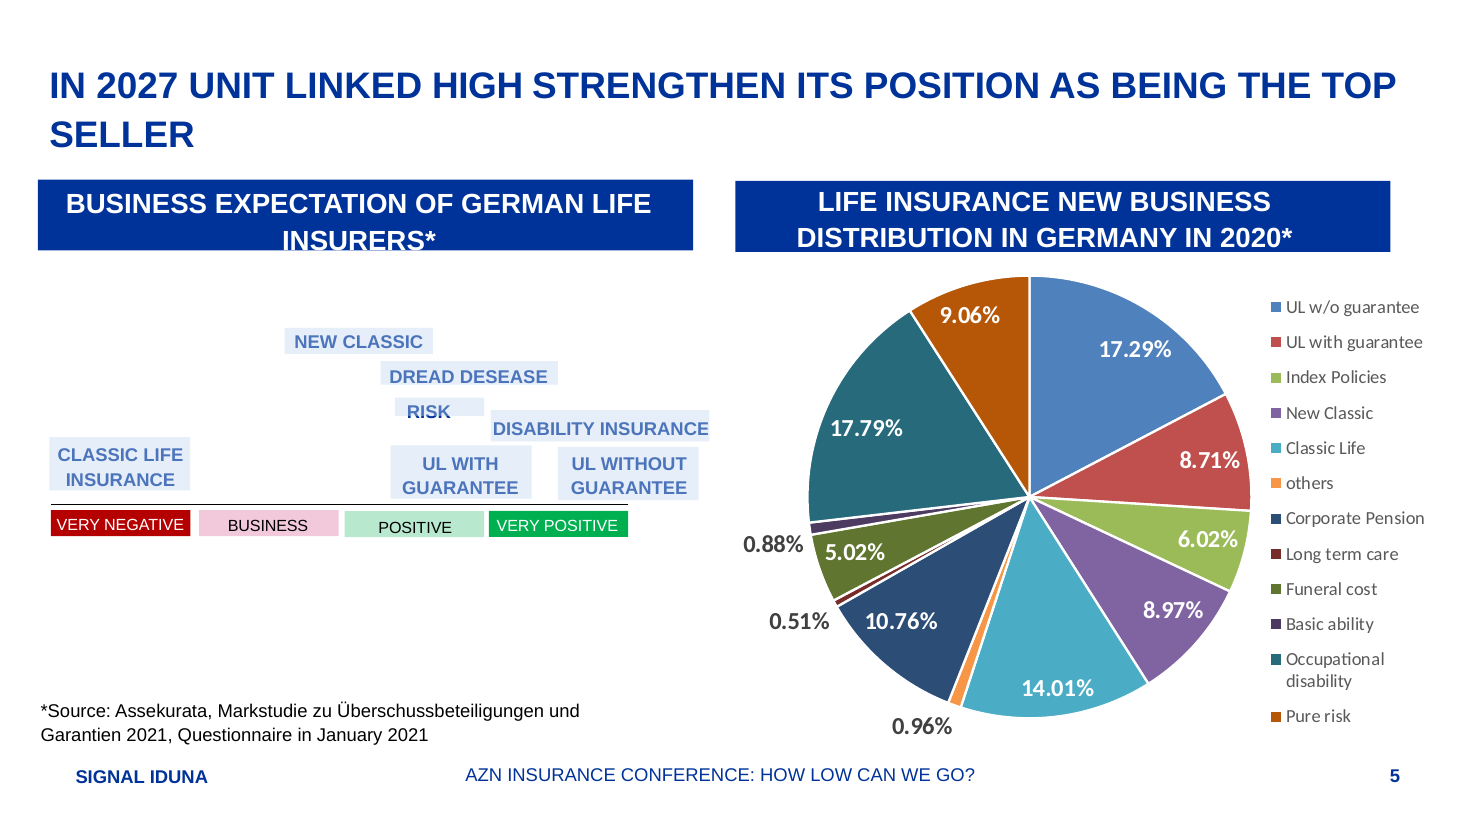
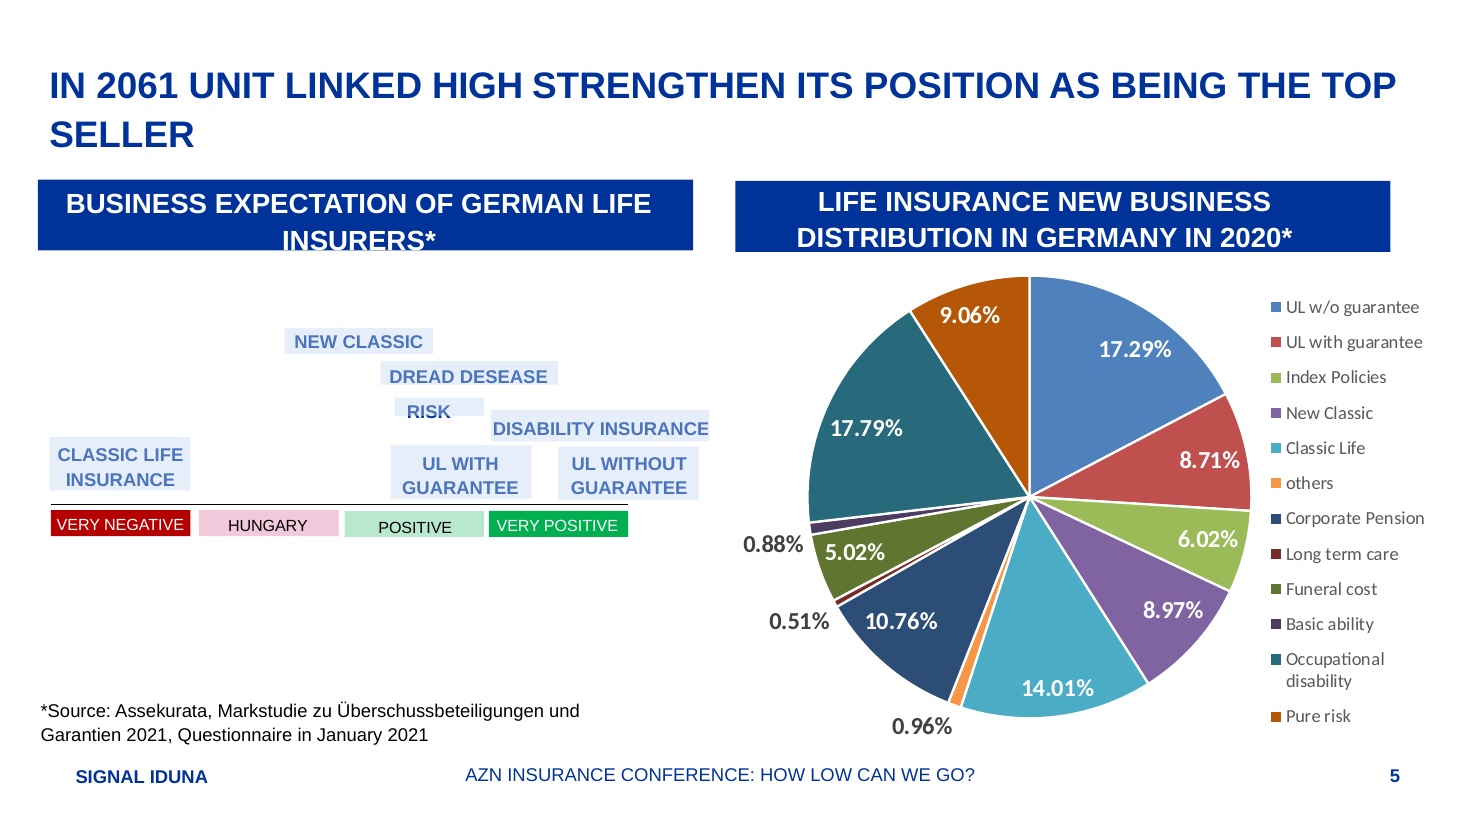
2027: 2027 -> 2061
BUSINESS at (268, 527): BUSINESS -> HUNGARY
